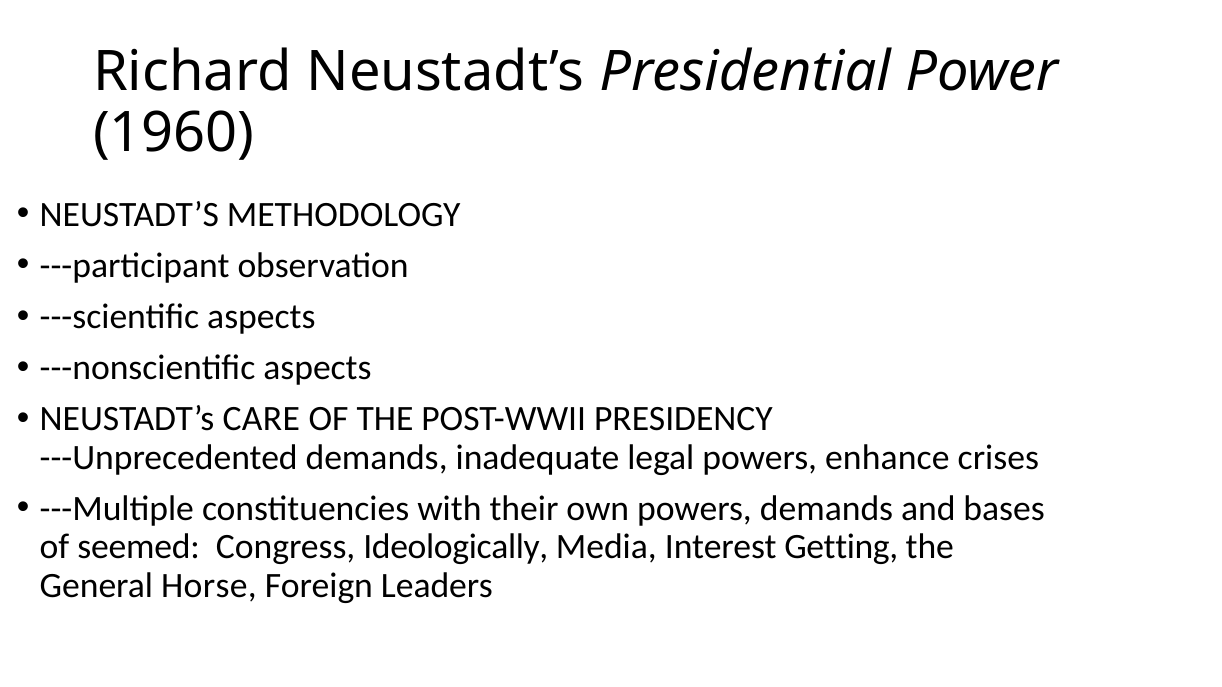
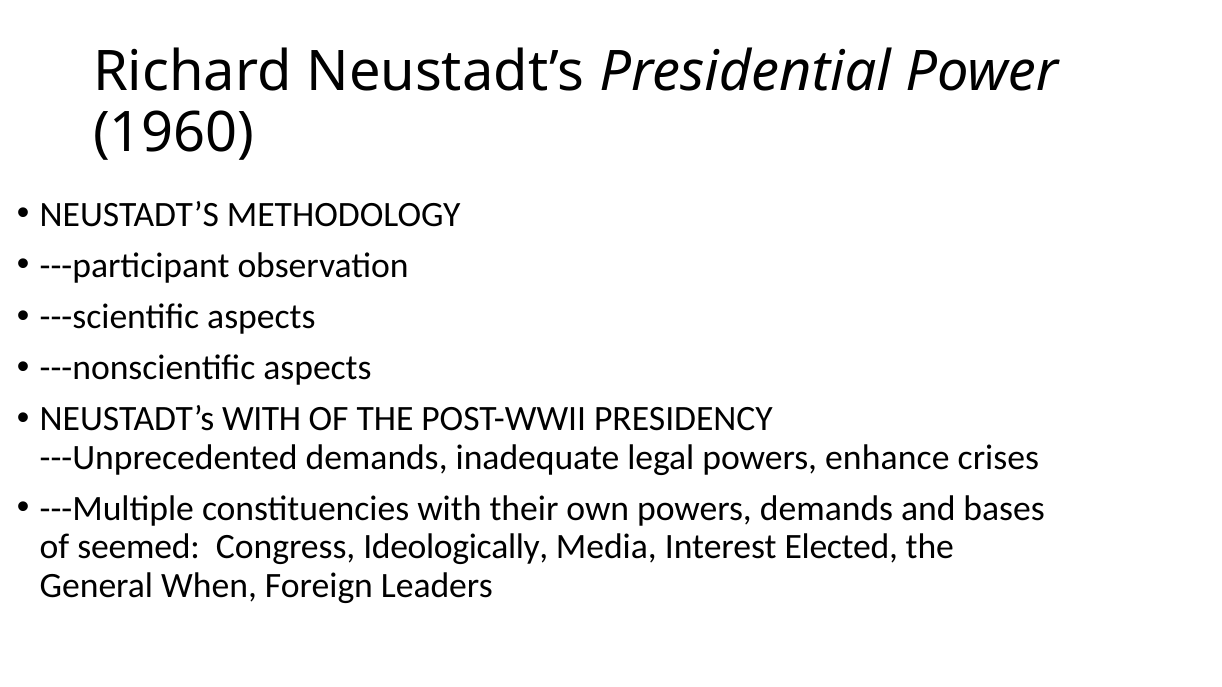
NEUSTADT’s CARE: CARE -> WITH
Getting: Getting -> Elected
Horse: Horse -> When
